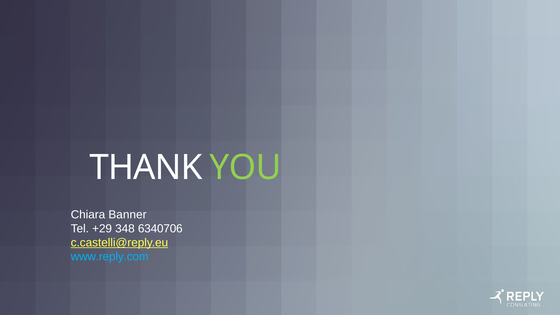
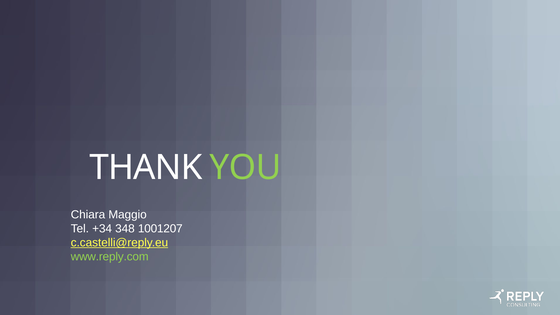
Banner: Banner -> Maggio
+29: +29 -> +34
6340706: 6340706 -> 1001207
www.reply.com colour: light blue -> light green
